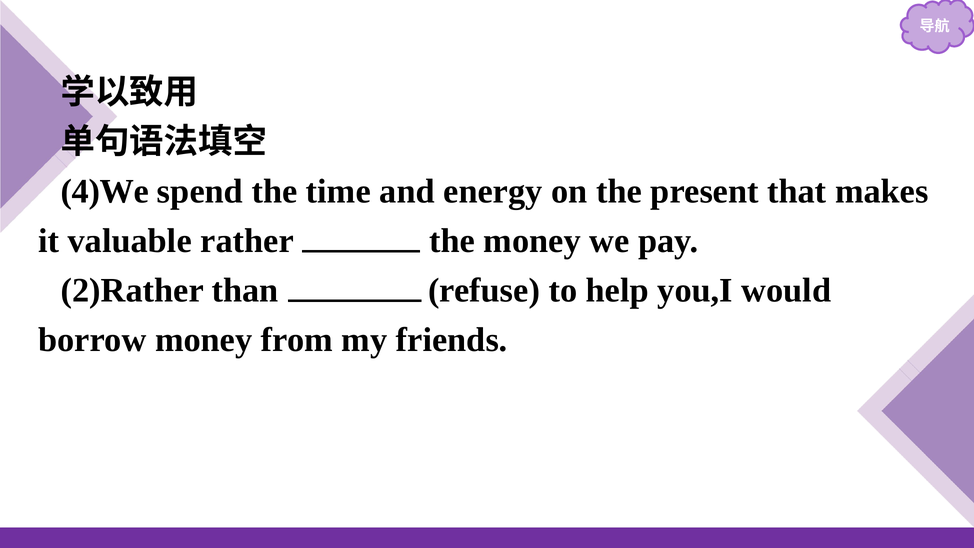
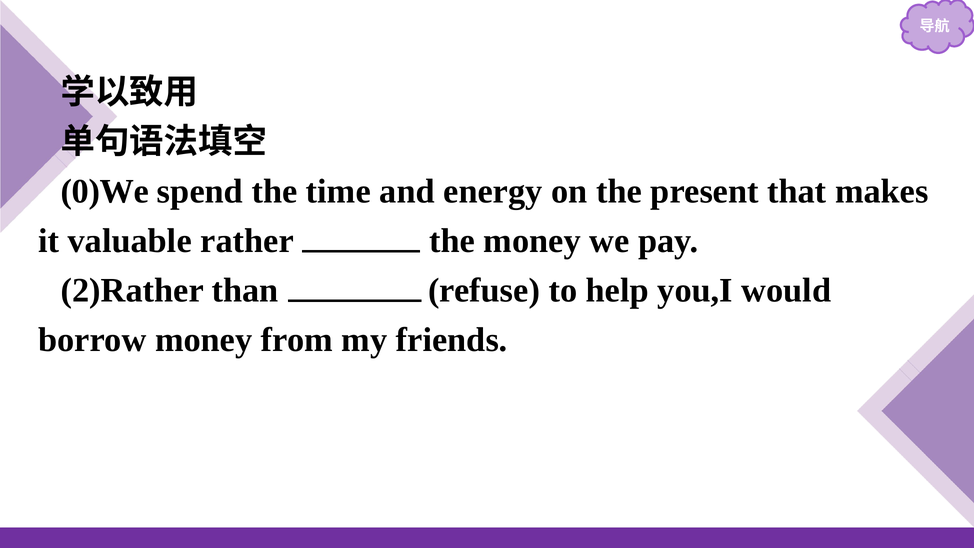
4)We: 4)We -> 0)We
